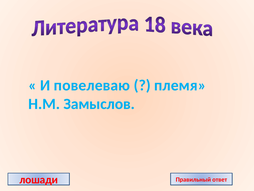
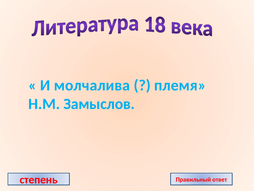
повелеваю: повелеваю -> молчалива
лошади: лошади -> степень
